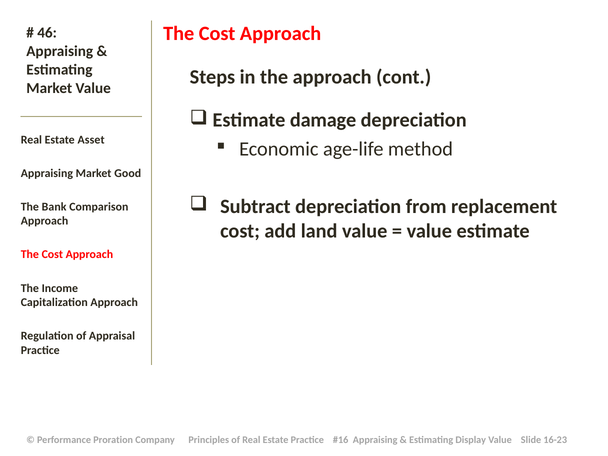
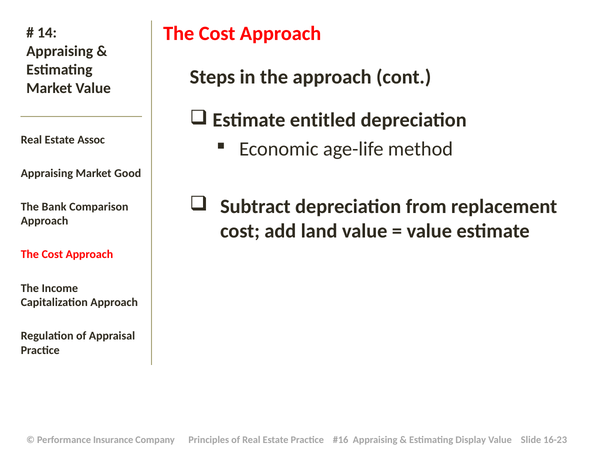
46: 46 -> 14
damage: damage -> entitled
Asset: Asset -> Assoc
Proration: Proration -> Insurance
